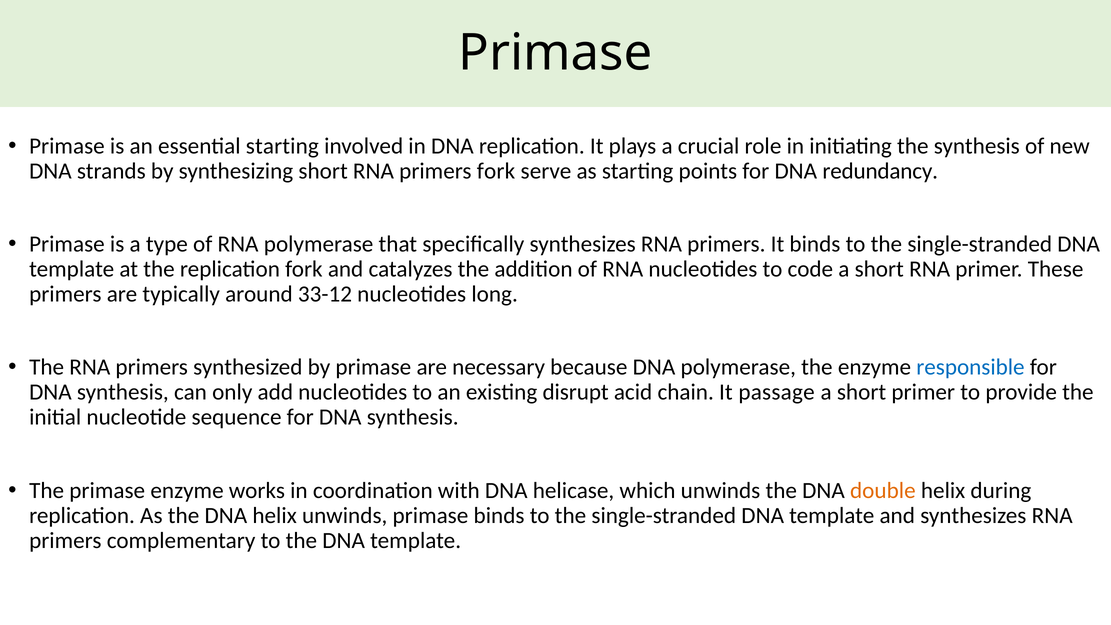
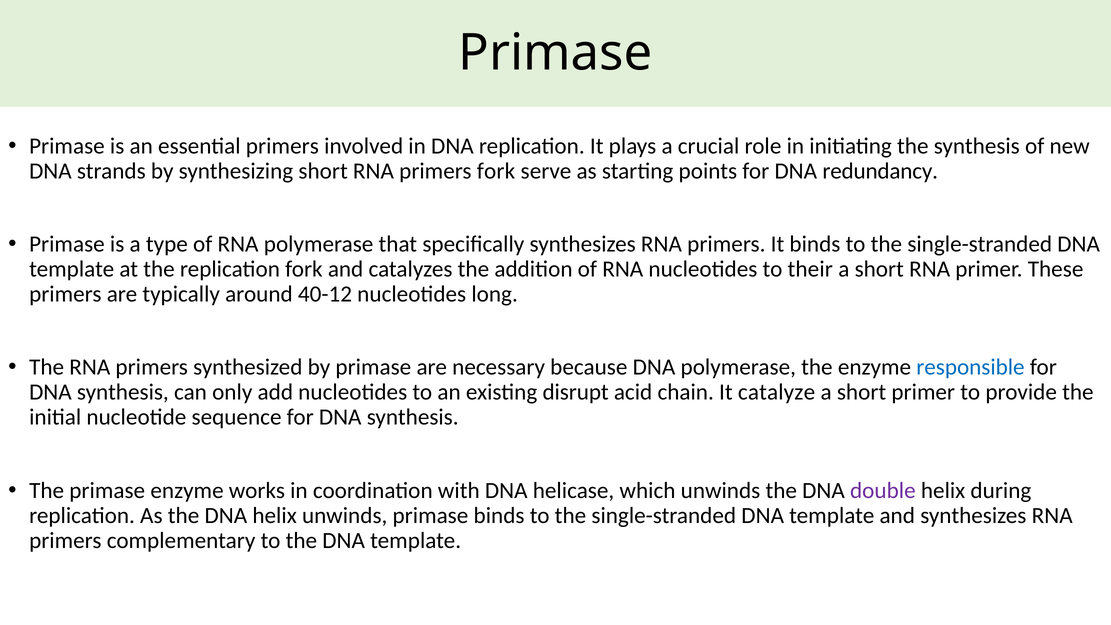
essential starting: starting -> primers
code: code -> their
33-12: 33-12 -> 40-12
passage: passage -> catalyze
double colour: orange -> purple
